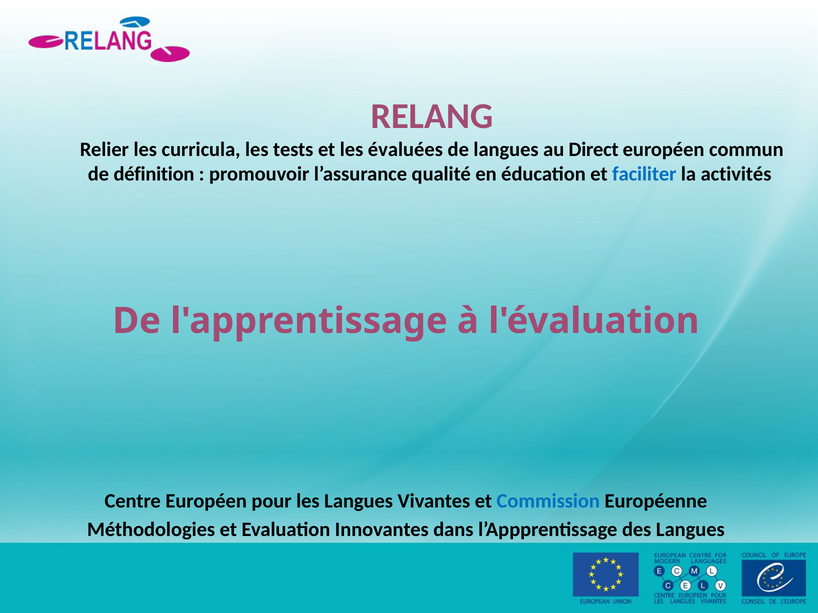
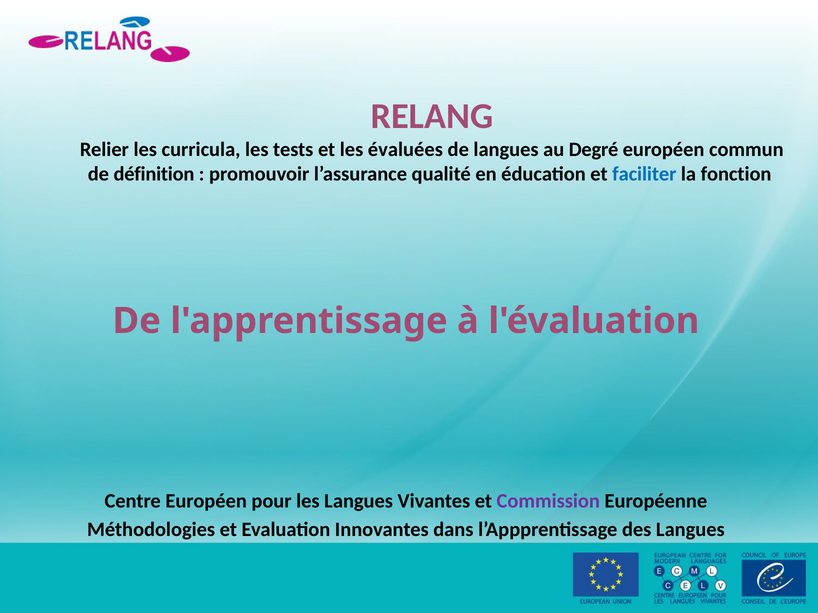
Direct: Direct -> Degré
activités: activités -> fonction
Commission colour: blue -> purple
